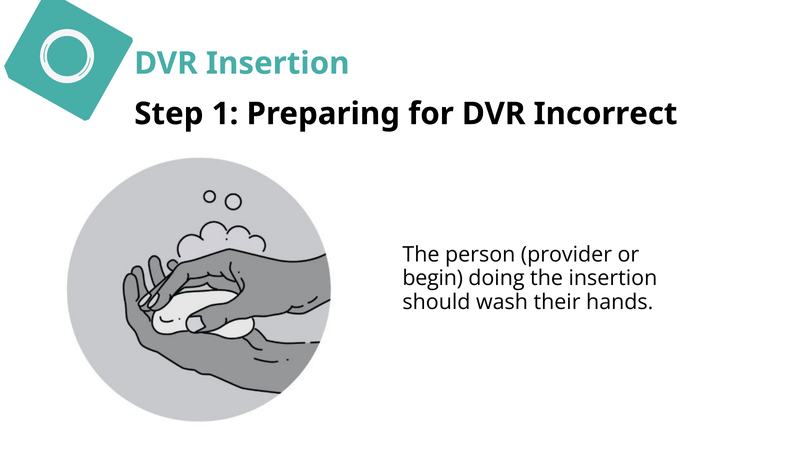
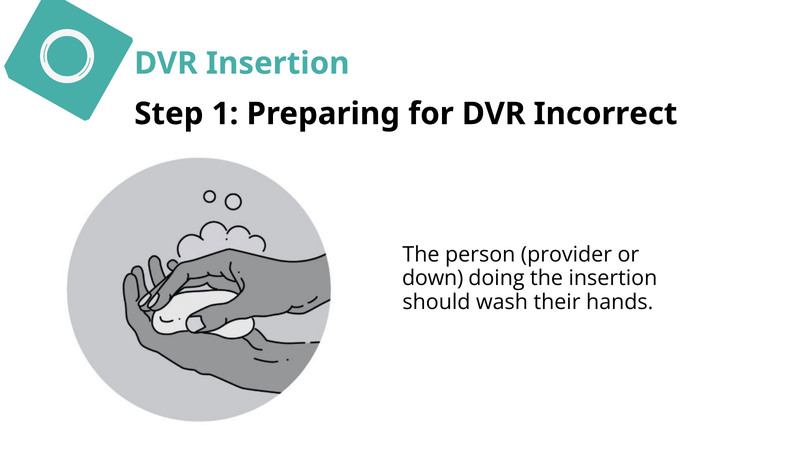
begin: begin -> down
